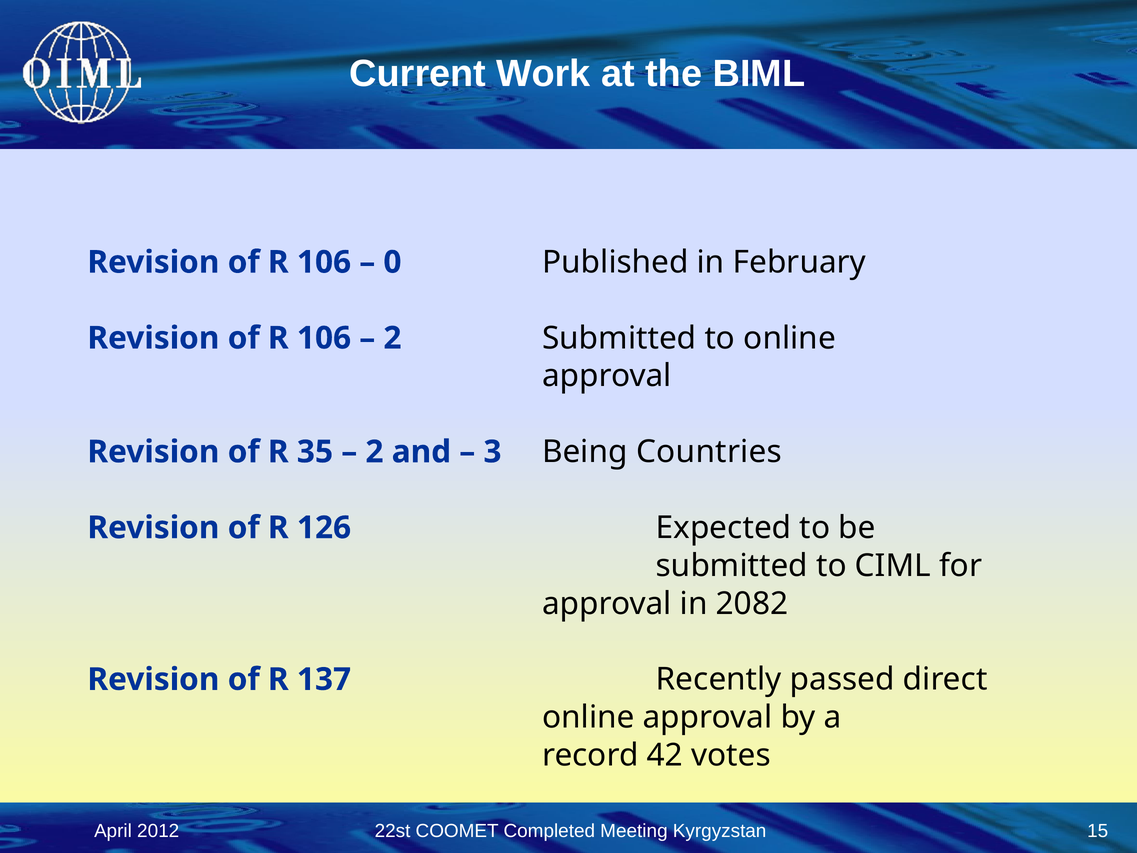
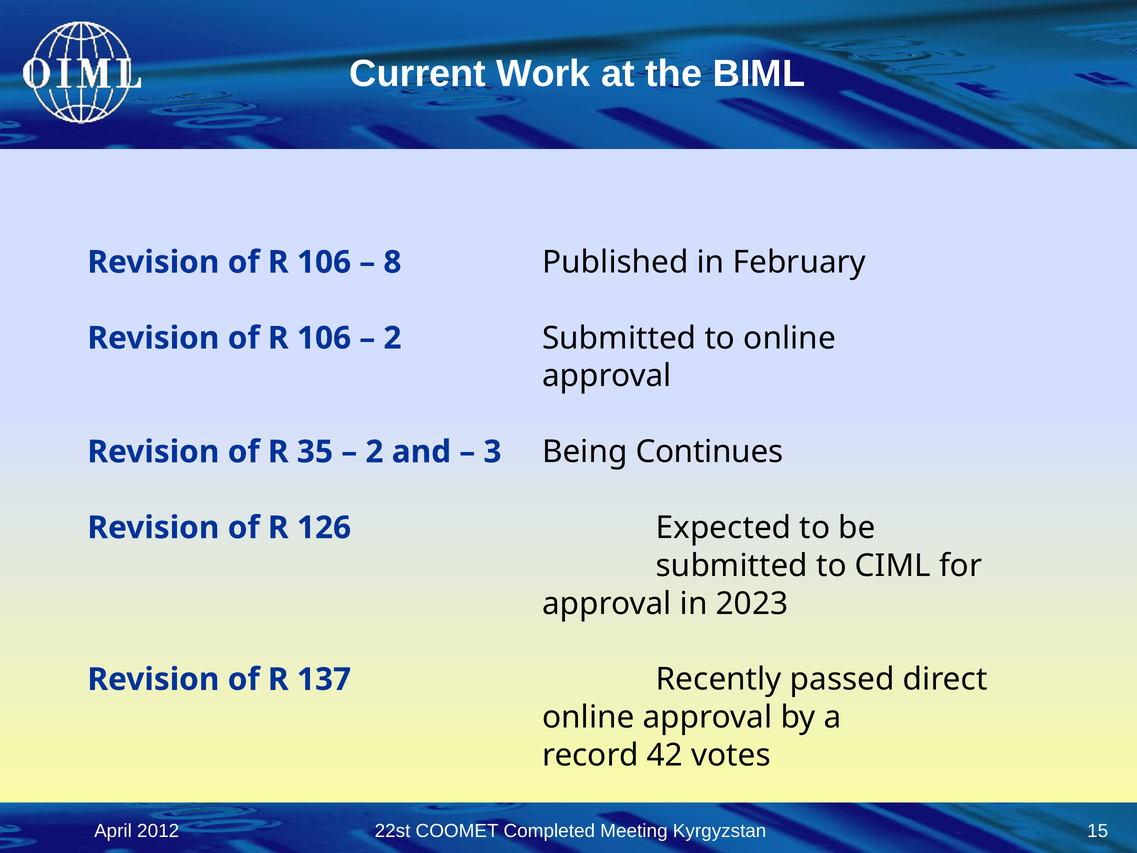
0: 0 -> 8
Countries: Countries -> Continues
2082: 2082 -> 2023
